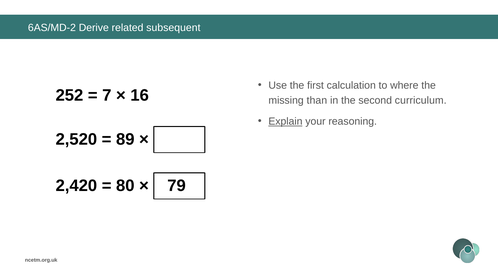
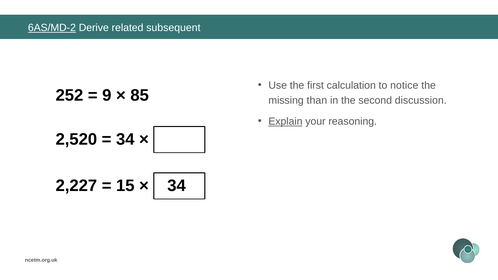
6AS/MD-2 underline: none -> present
where: where -> notice
7: 7 -> 9
16: 16 -> 85
curriculum: curriculum -> discussion
89 at (125, 139): 89 -> 34
2,420: 2,420 -> 2,227
80: 80 -> 15
79 at (177, 186): 79 -> 34
